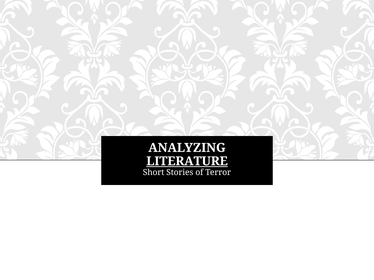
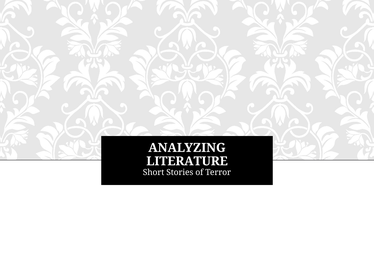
LITERATURE underline: present -> none
